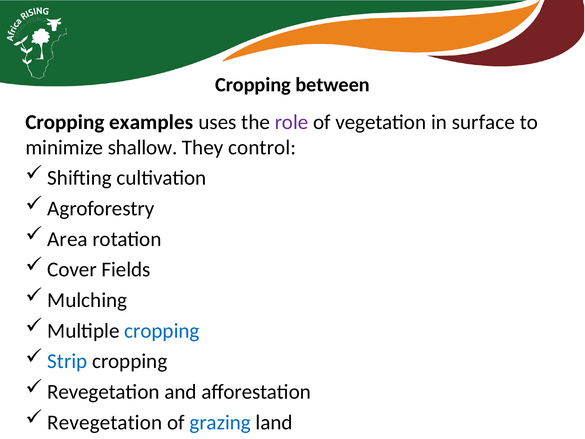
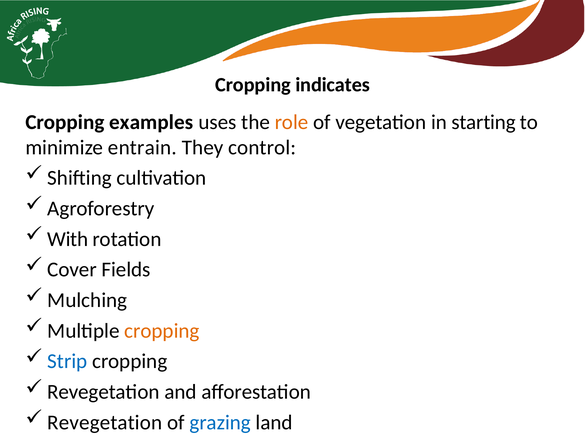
between: between -> indicates
role colour: purple -> orange
surface: surface -> starting
shallow: shallow -> entrain
Area: Area -> With
cropping at (162, 331) colour: blue -> orange
